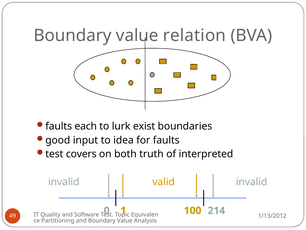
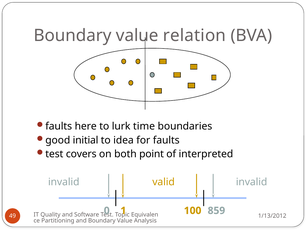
each: each -> here
exist: exist -> time
input: input -> initial
truth: truth -> point
214: 214 -> 859
